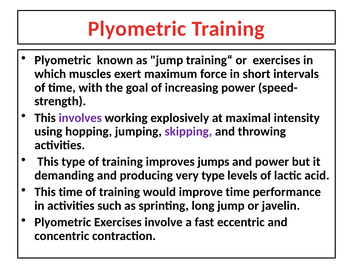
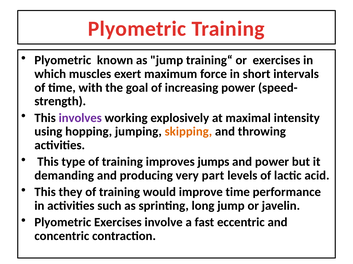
skipping colour: purple -> orange
very type: type -> part
This time: time -> they
